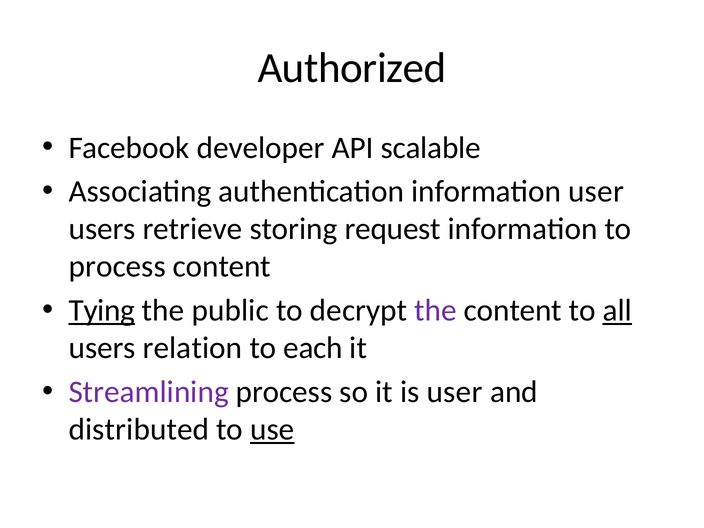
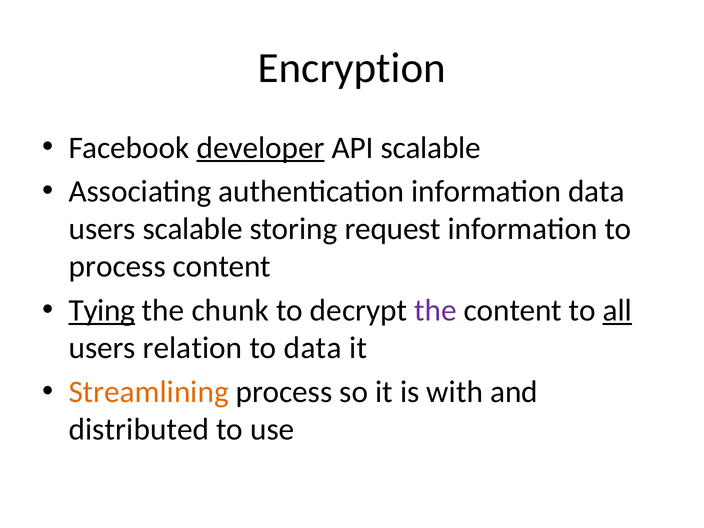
Authorized: Authorized -> Encryption
developer underline: none -> present
information user: user -> data
users retrieve: retrieve -> scalable
public: public -> chunk
to each: each -> data
Streamlining colour: purple -> orange
is user: user -> with
use underline: present -> none
